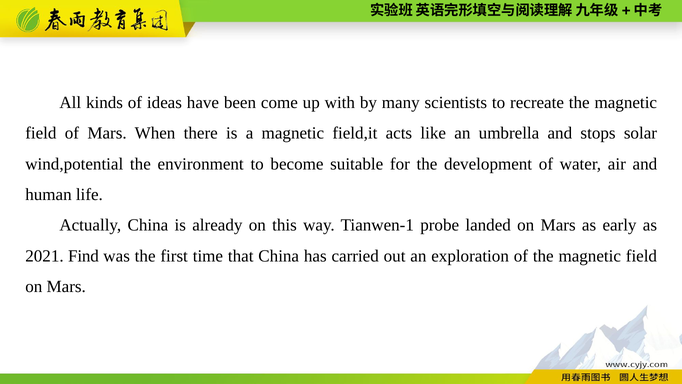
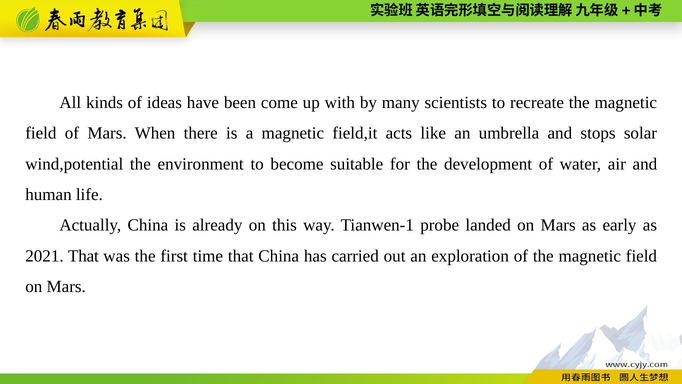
2021 Find: Find -> That
